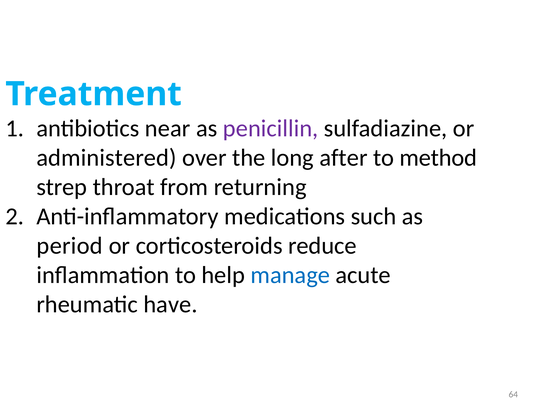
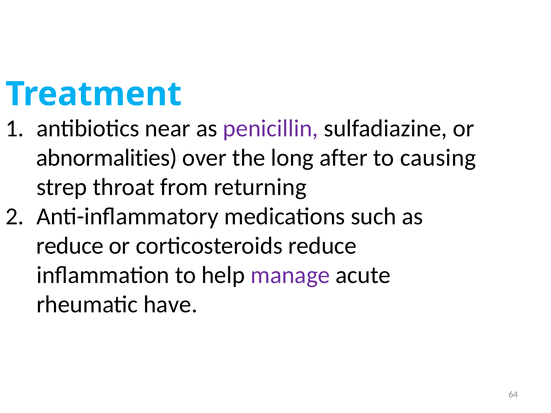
administered: administered -> abnormalities
method: method -> causing
period at (70, 246): period -> reduce
manage colour: blue -> purple
